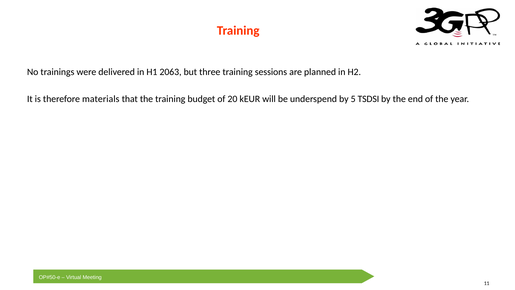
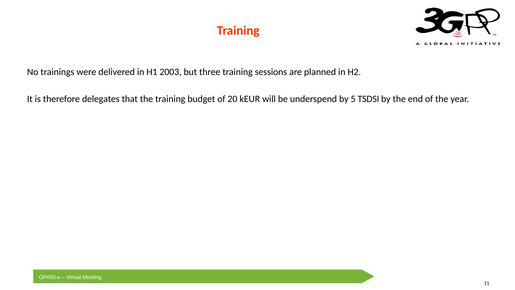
2063: 2063 -> 2003
materials: materials -> delegates
